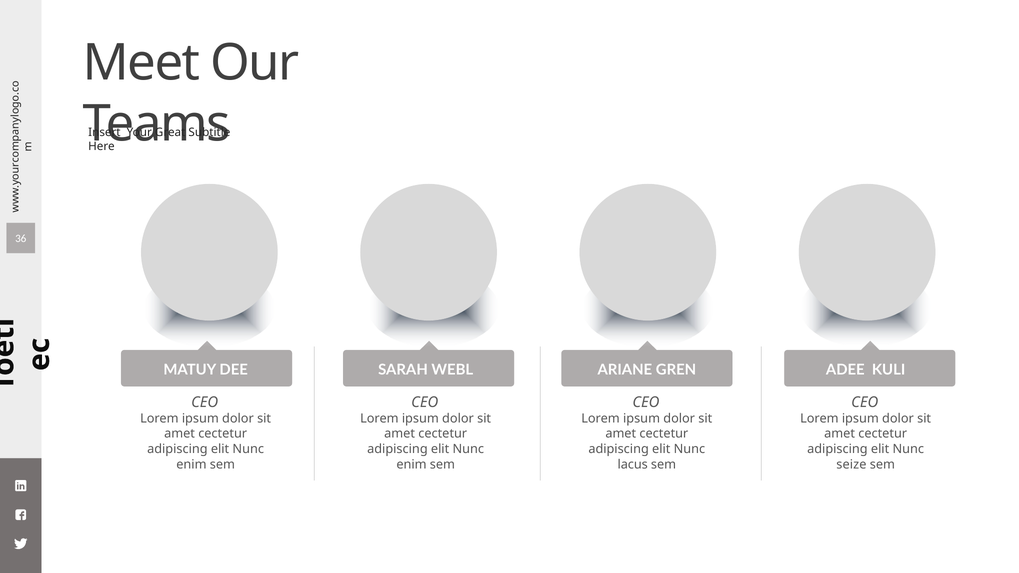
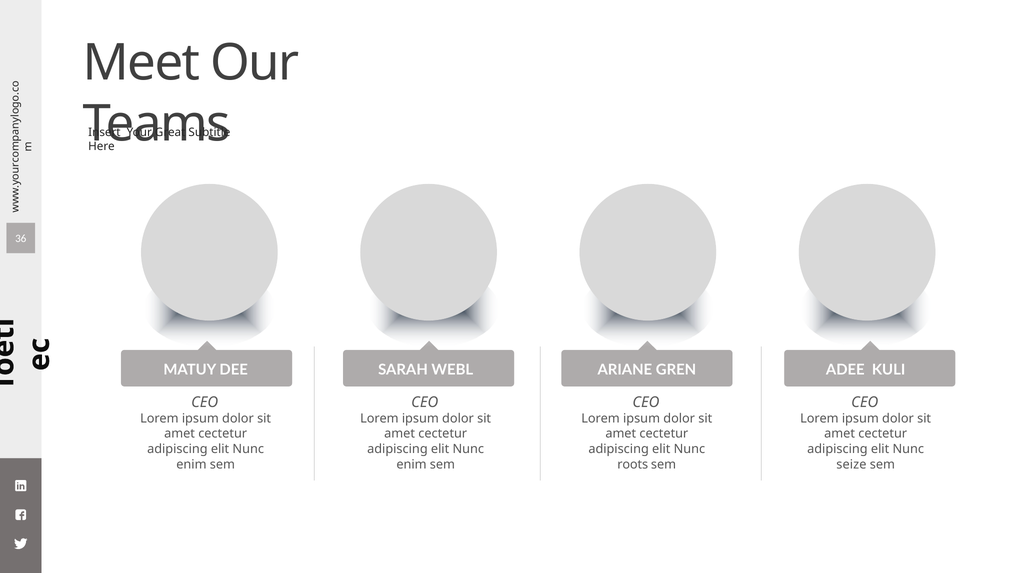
lacus: lacus -> roots
